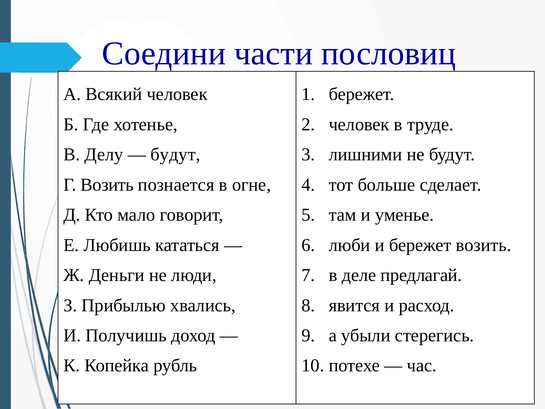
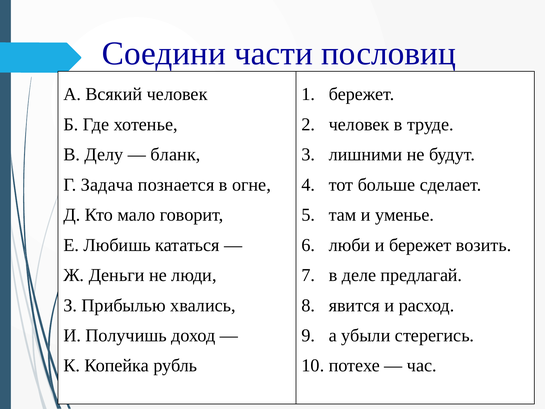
будут at (175, 155): будут -> бланк
Г Возить: Возить -> Задача
